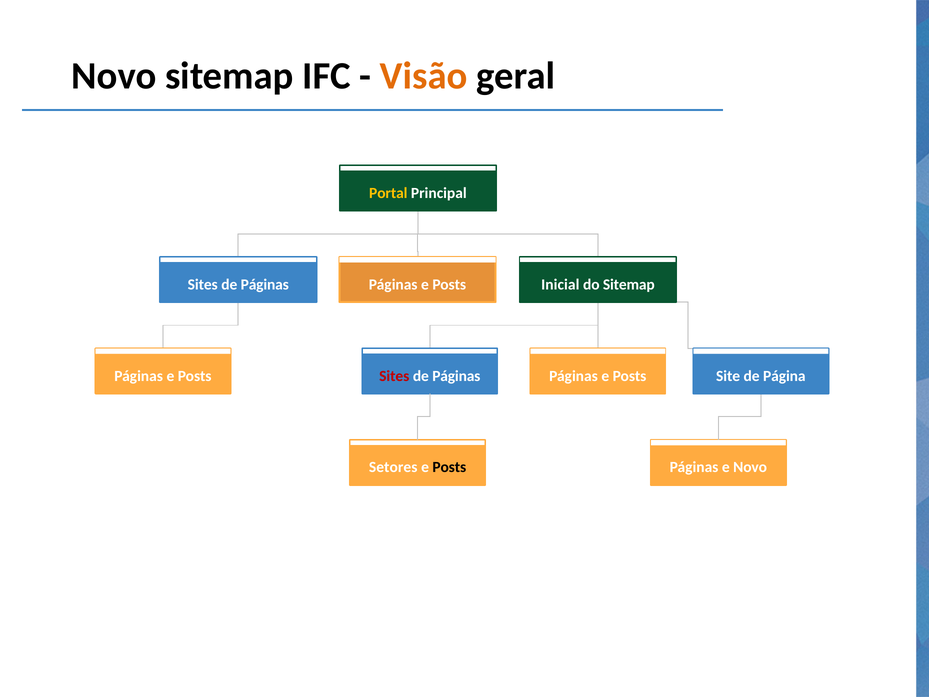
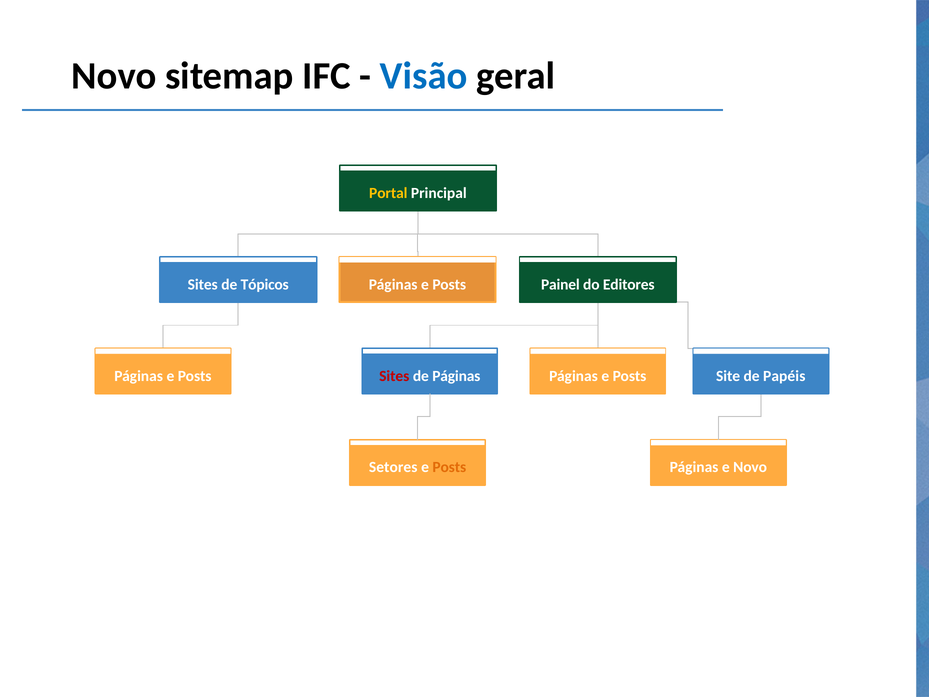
Visão colour: orange -> blue
Páginas at (265, 284): Páginas -> Tópicos
Inicial: Inicial -> Painel
do Sitemap: Sitemap -> Editores
Página: Página -> Papéis
Posts at (449, 467) colour: black -> orange
